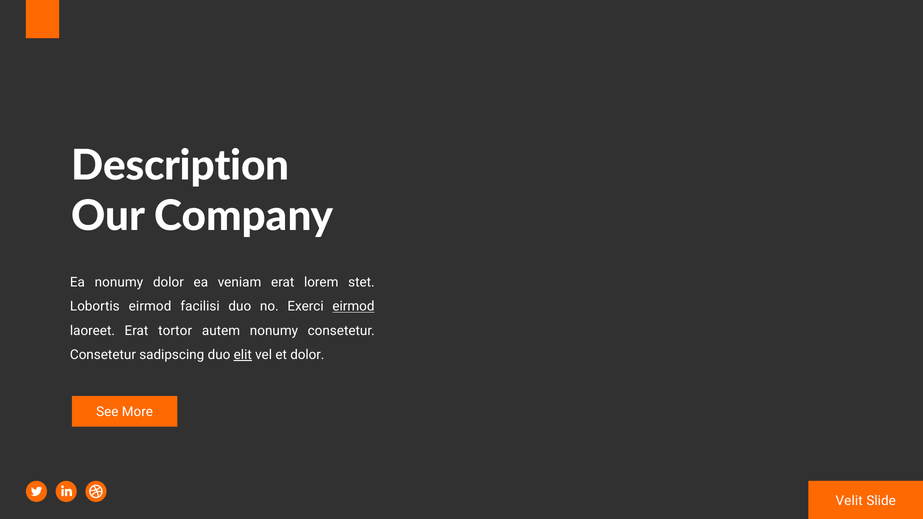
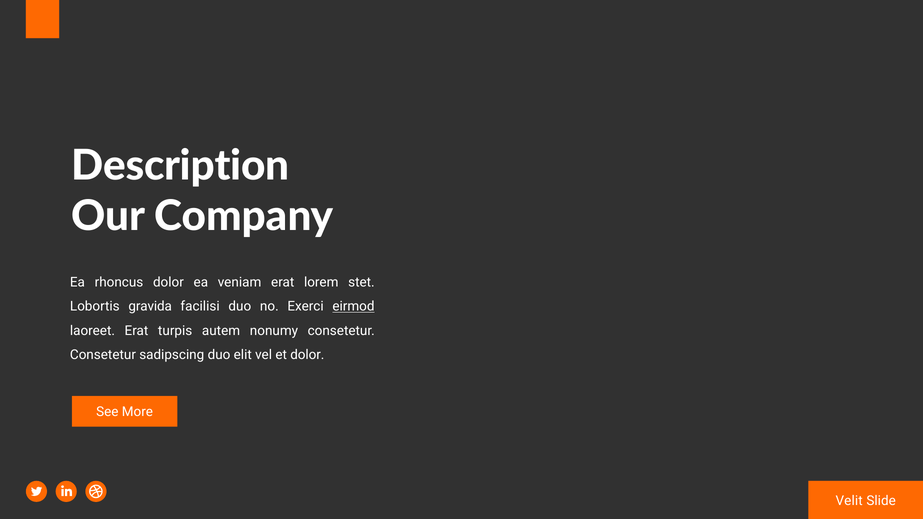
Ea nonumy: nonumy -> rhoncus
Lobortis eirmod: eirmod -> gravida
tortor: tortor -> turpis
elit underline: present -> none
